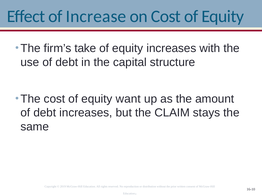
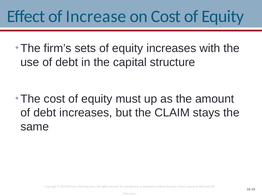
take: take -> sets
want: want -> must
